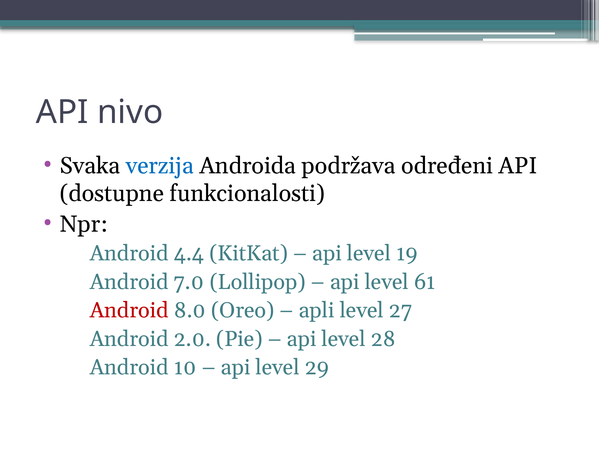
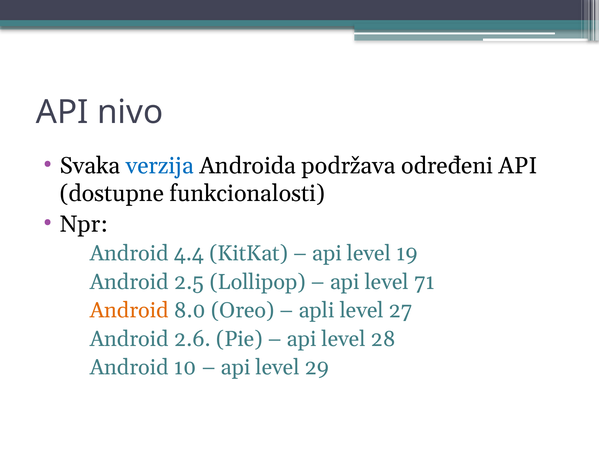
7.0: 7.0 -> 2.5
61: 61 -> 71
Android at (129, 311) colour: red -> orange
2.0: 2.0 -> 2.6
